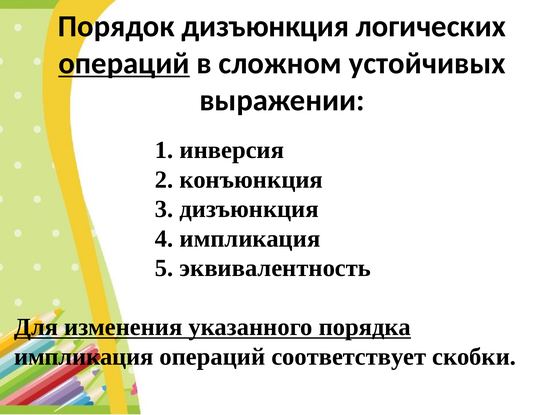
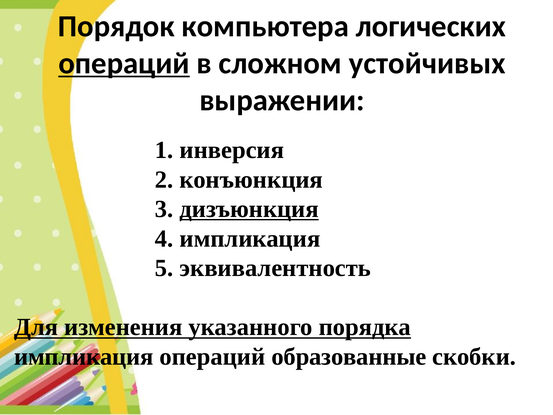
Порядок дизъюнкция: дизъюнкция -> компьютера
дизъюнкция at (249, 209) underline: none -> present
соответствует: соответствует -> образованные
